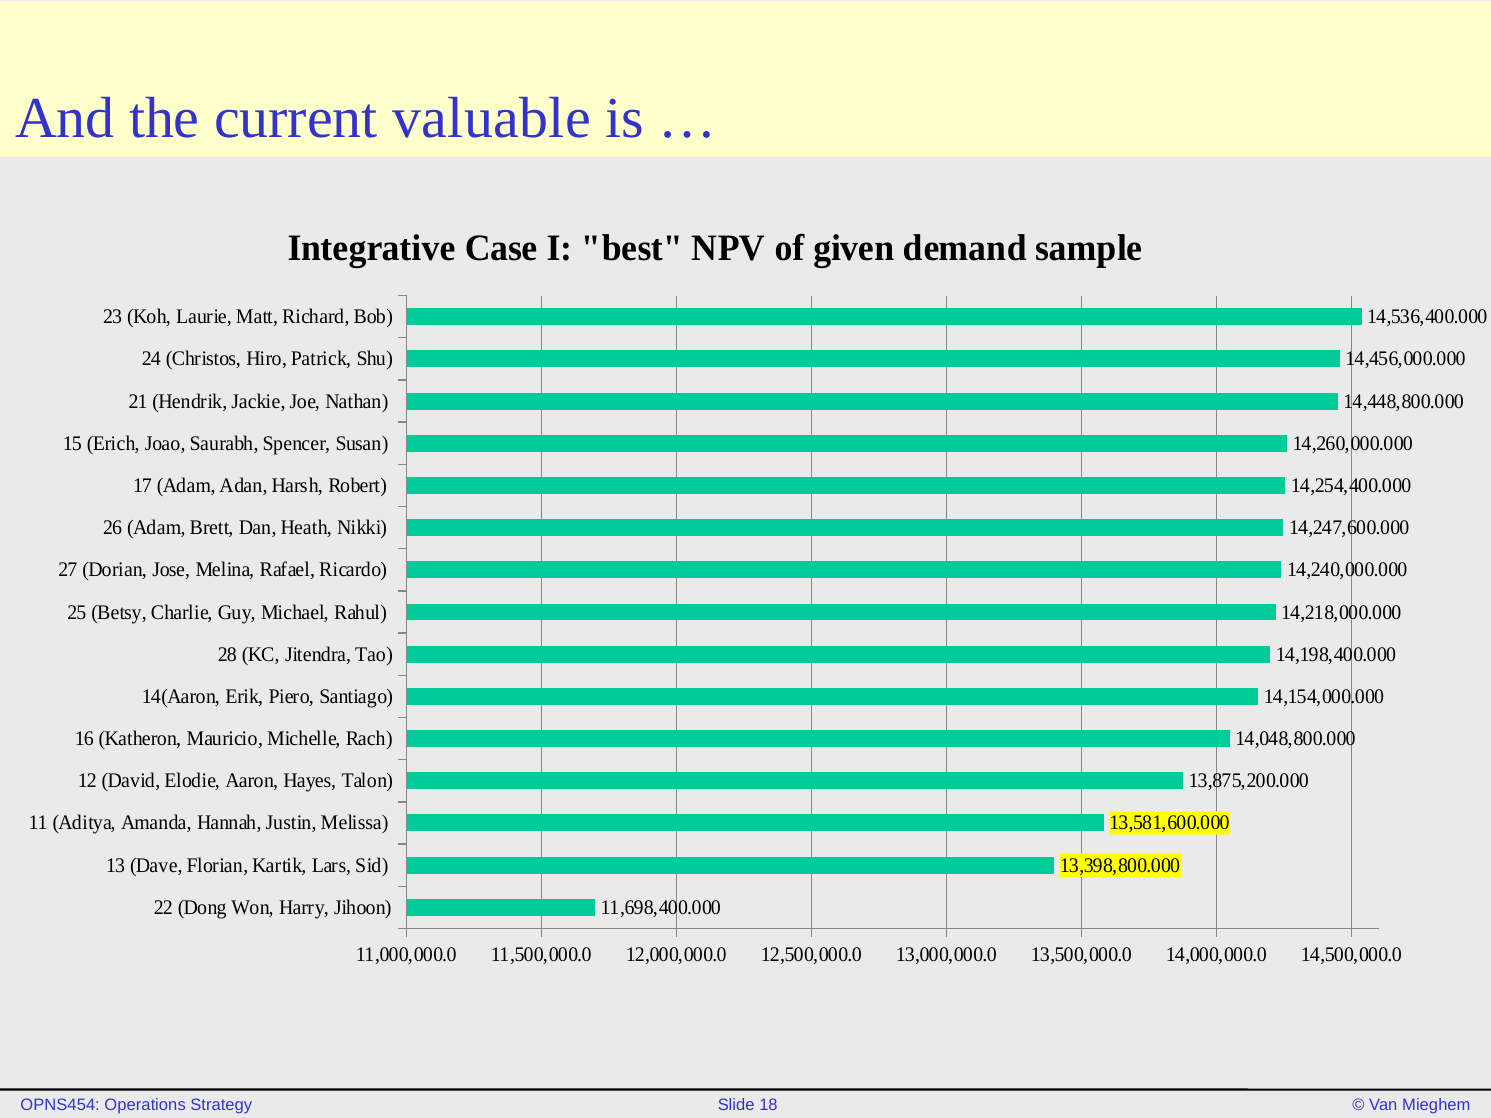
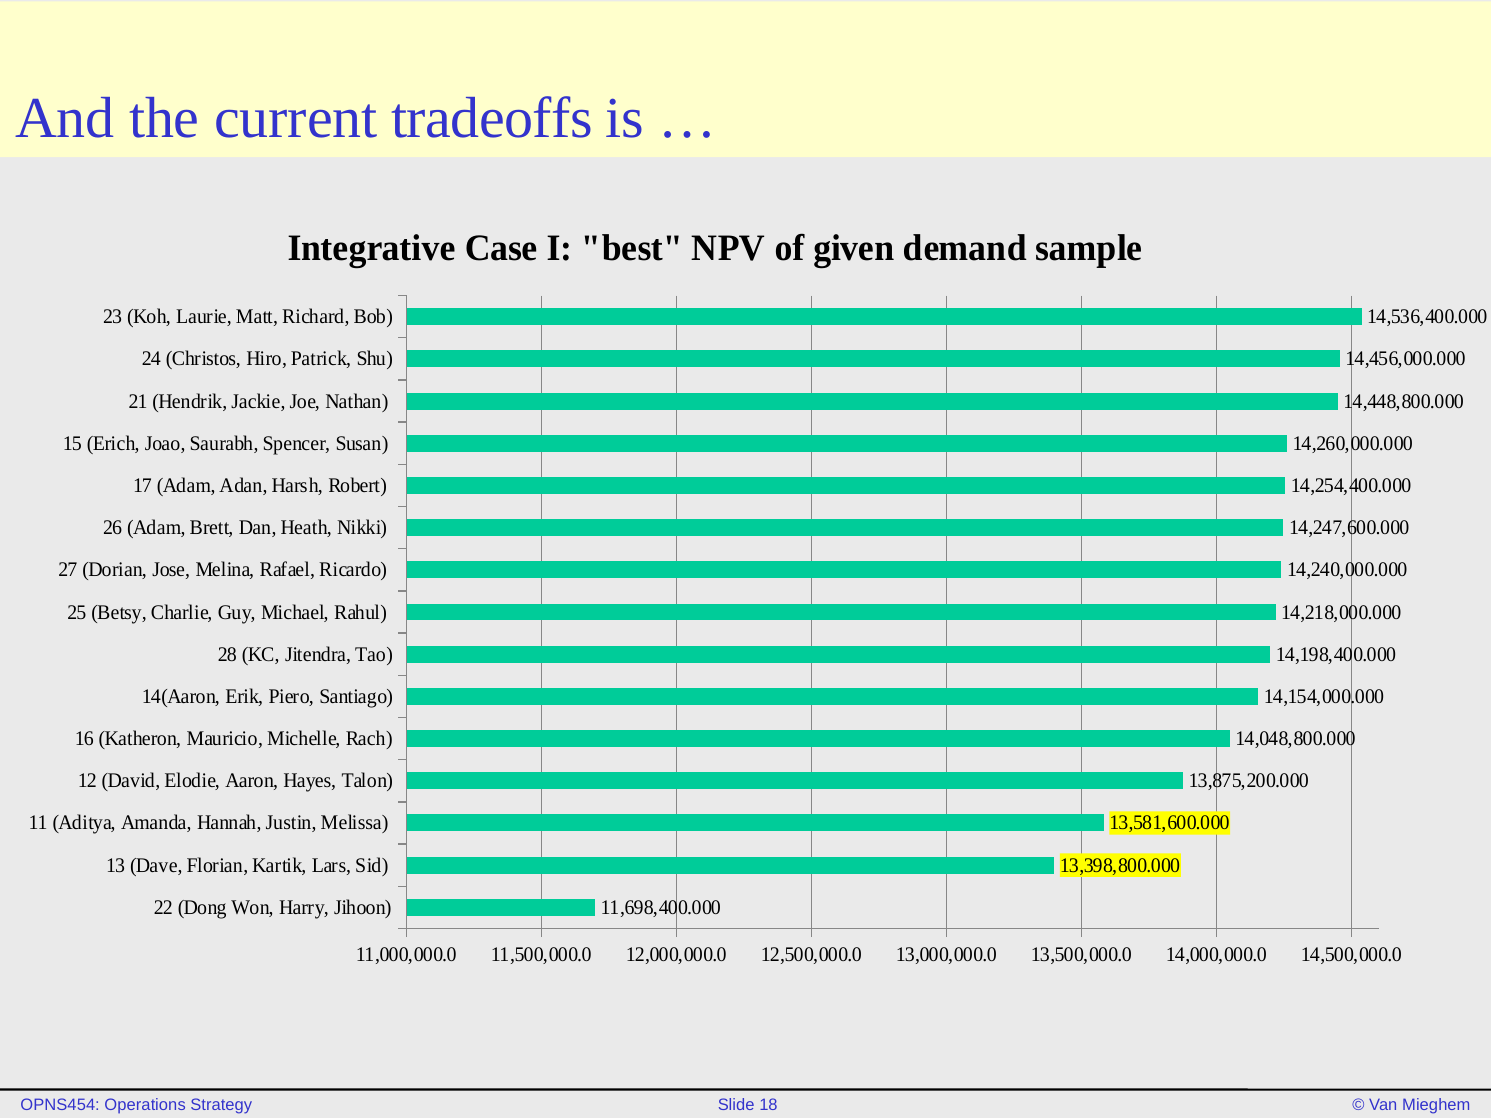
valuable: valuable -> tradeoffs
